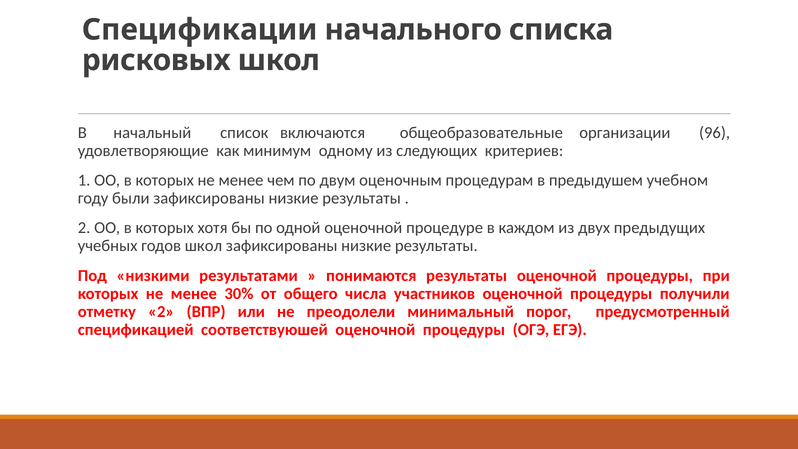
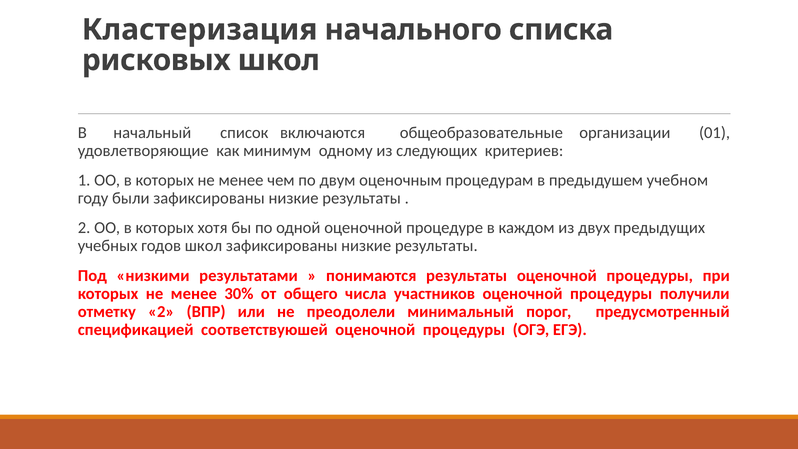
Спецификации: Спецификации -> Кластеризация
96: 96 -> 01
